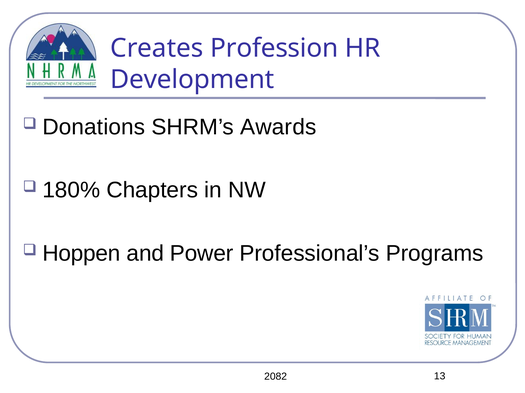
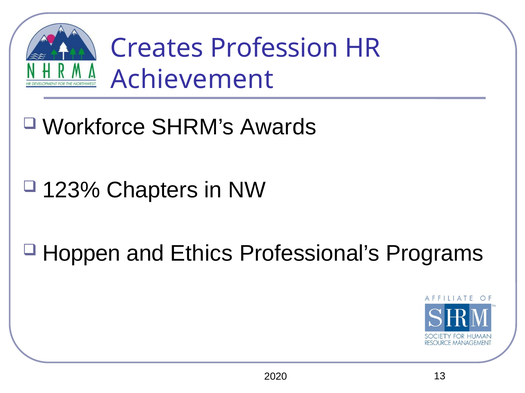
Development: Development -> Achievement
Donations: Donations -> Workforce
180%: 180% -> 123%
Power: Power -> Ethics
2082: 2082 -> 2020
